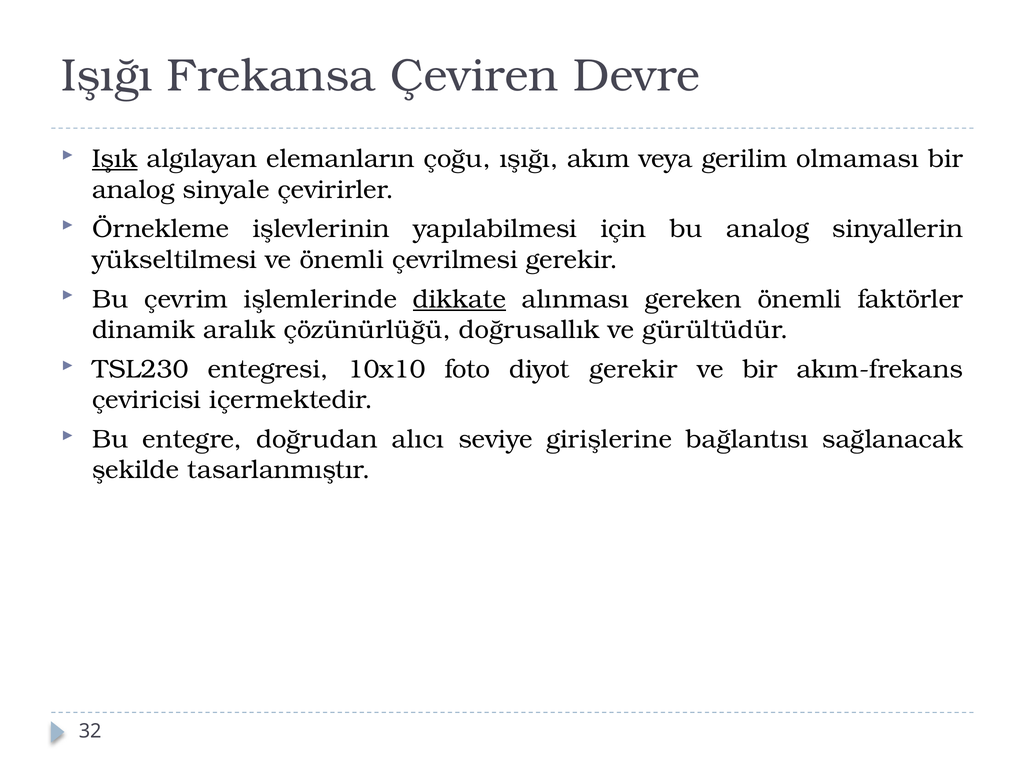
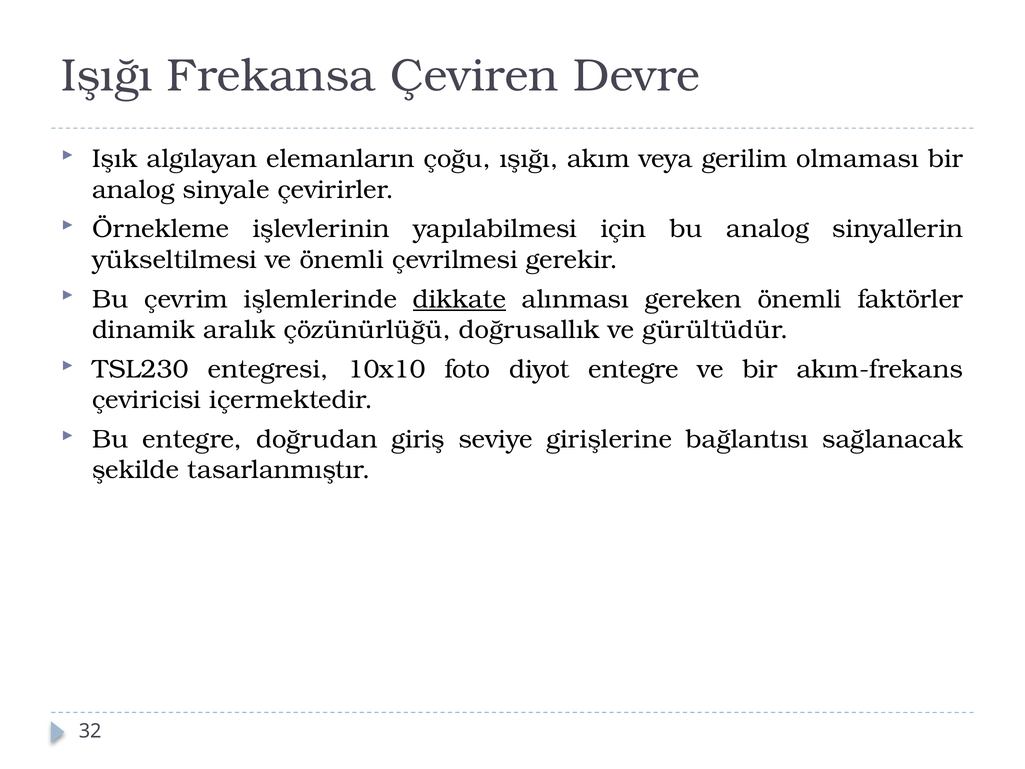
Işık underline: present -> none
diyot gerekir: gerekir -> entegre
alıcı: alıcı -> giriş
